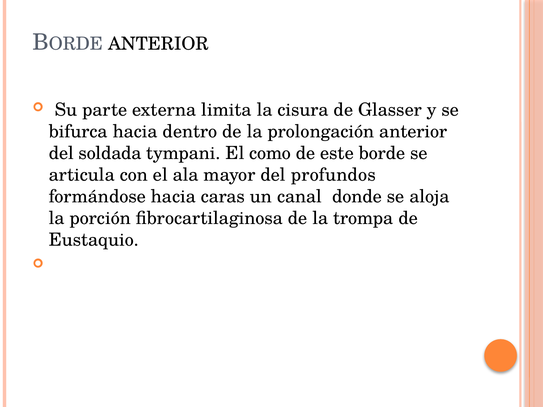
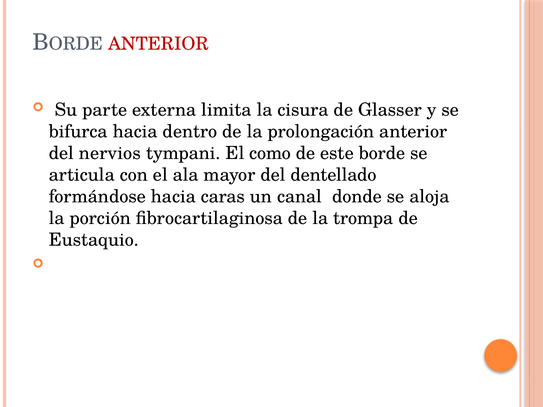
ANTERIOR at (158, 44) colour: black -> red
soldada: soldada -> nervios
profundos: profundos -> dentellado
